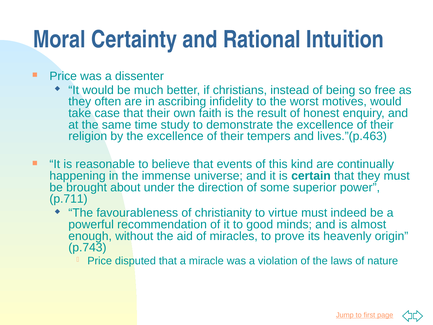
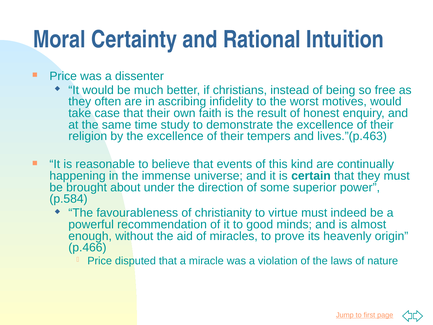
p.711: p.711 -> p.584
p.743: p.743 -> p.466
